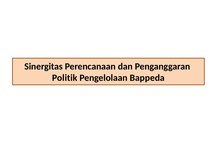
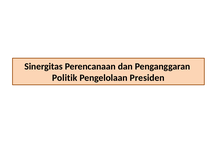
Bappeda: Bappeda -> Presiden
